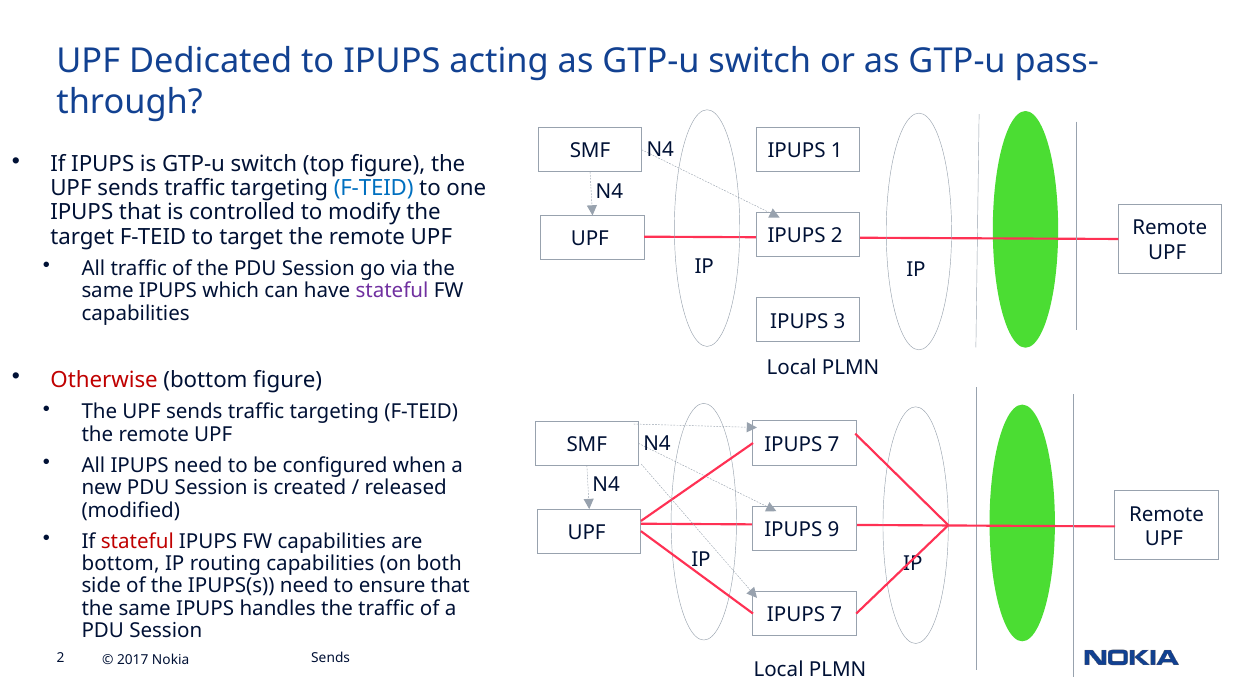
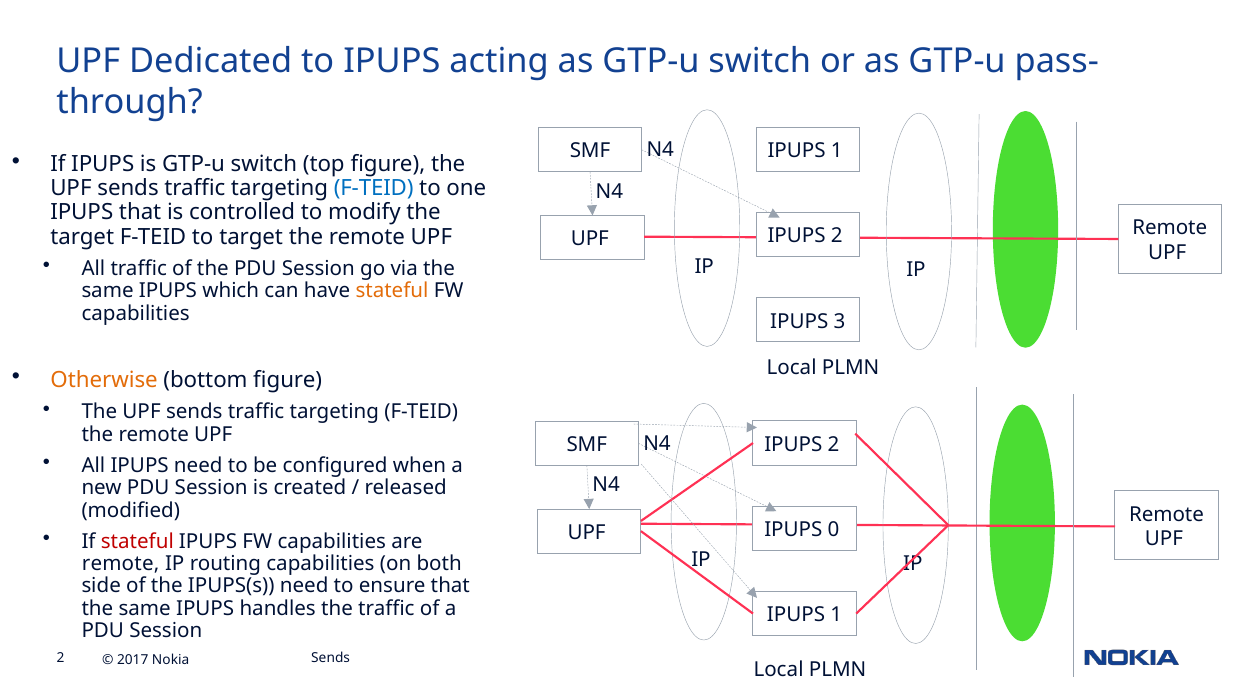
stateful at (392, 291) colour: purple -> orange
Otherwise colour: red -> orange
7 at (833, 444): 7 -> 2
9: 9 -> 0
bottom at (121, 564): bottom -> remote
7 at (836, 615): 7 -> 1
